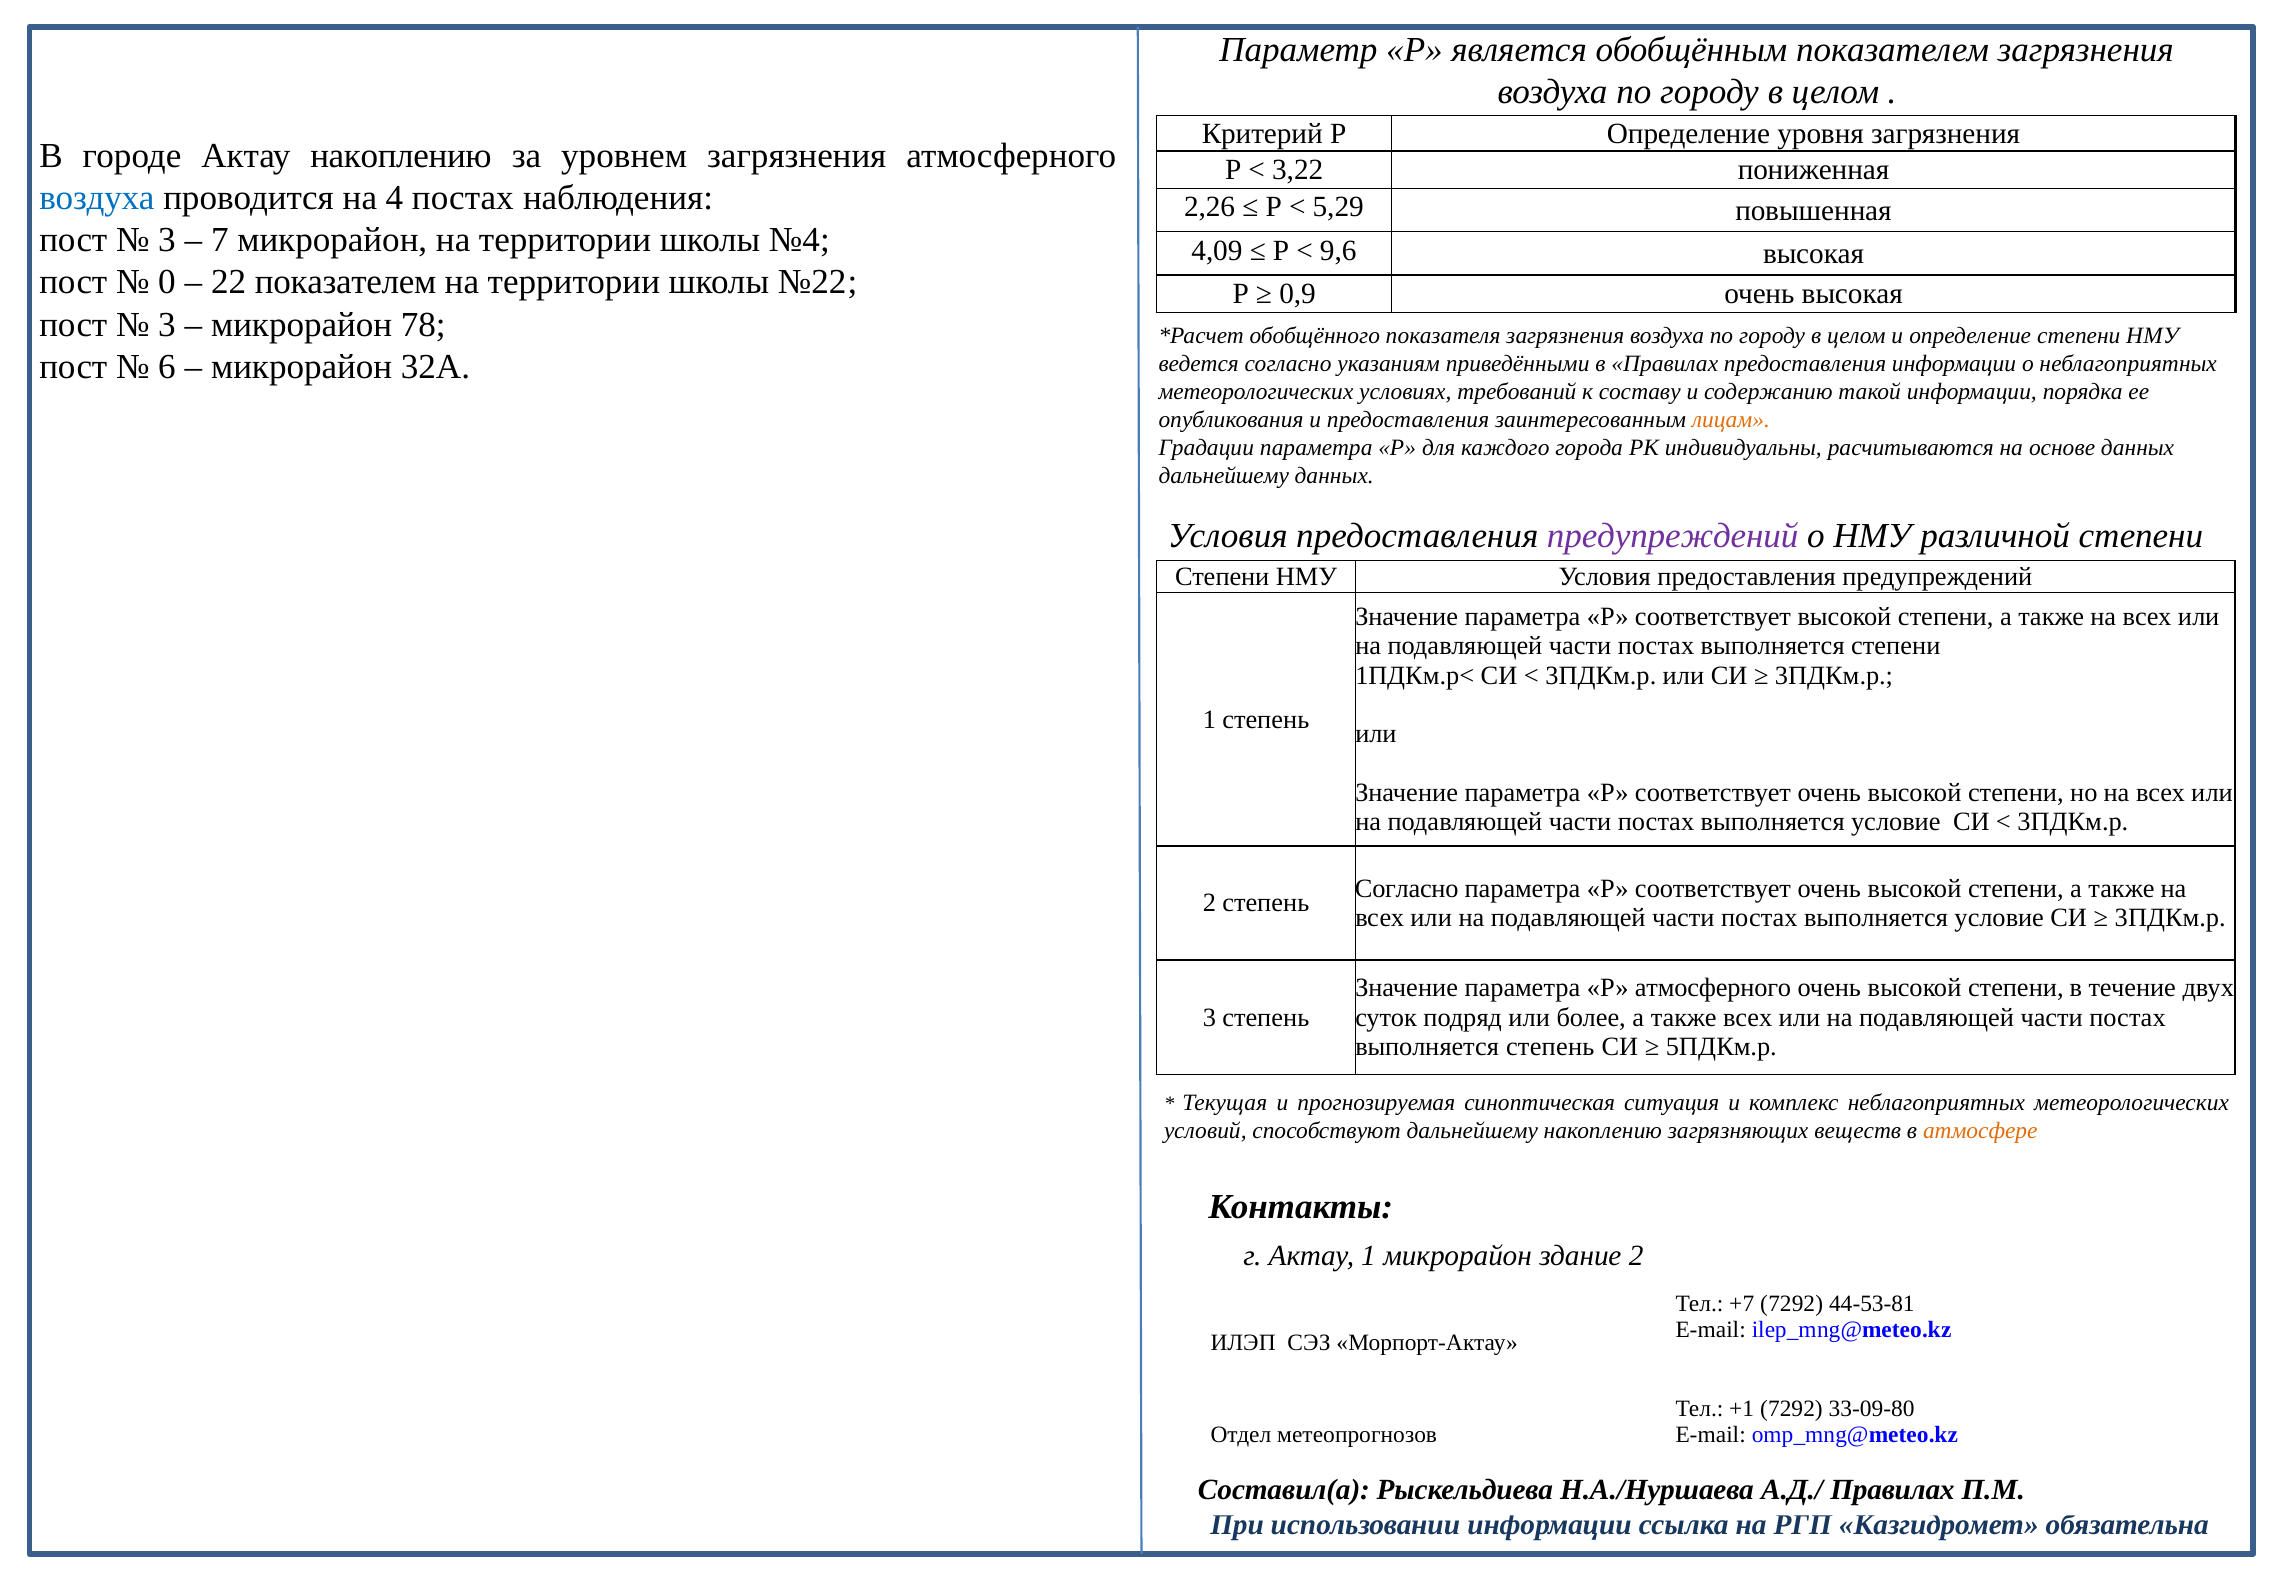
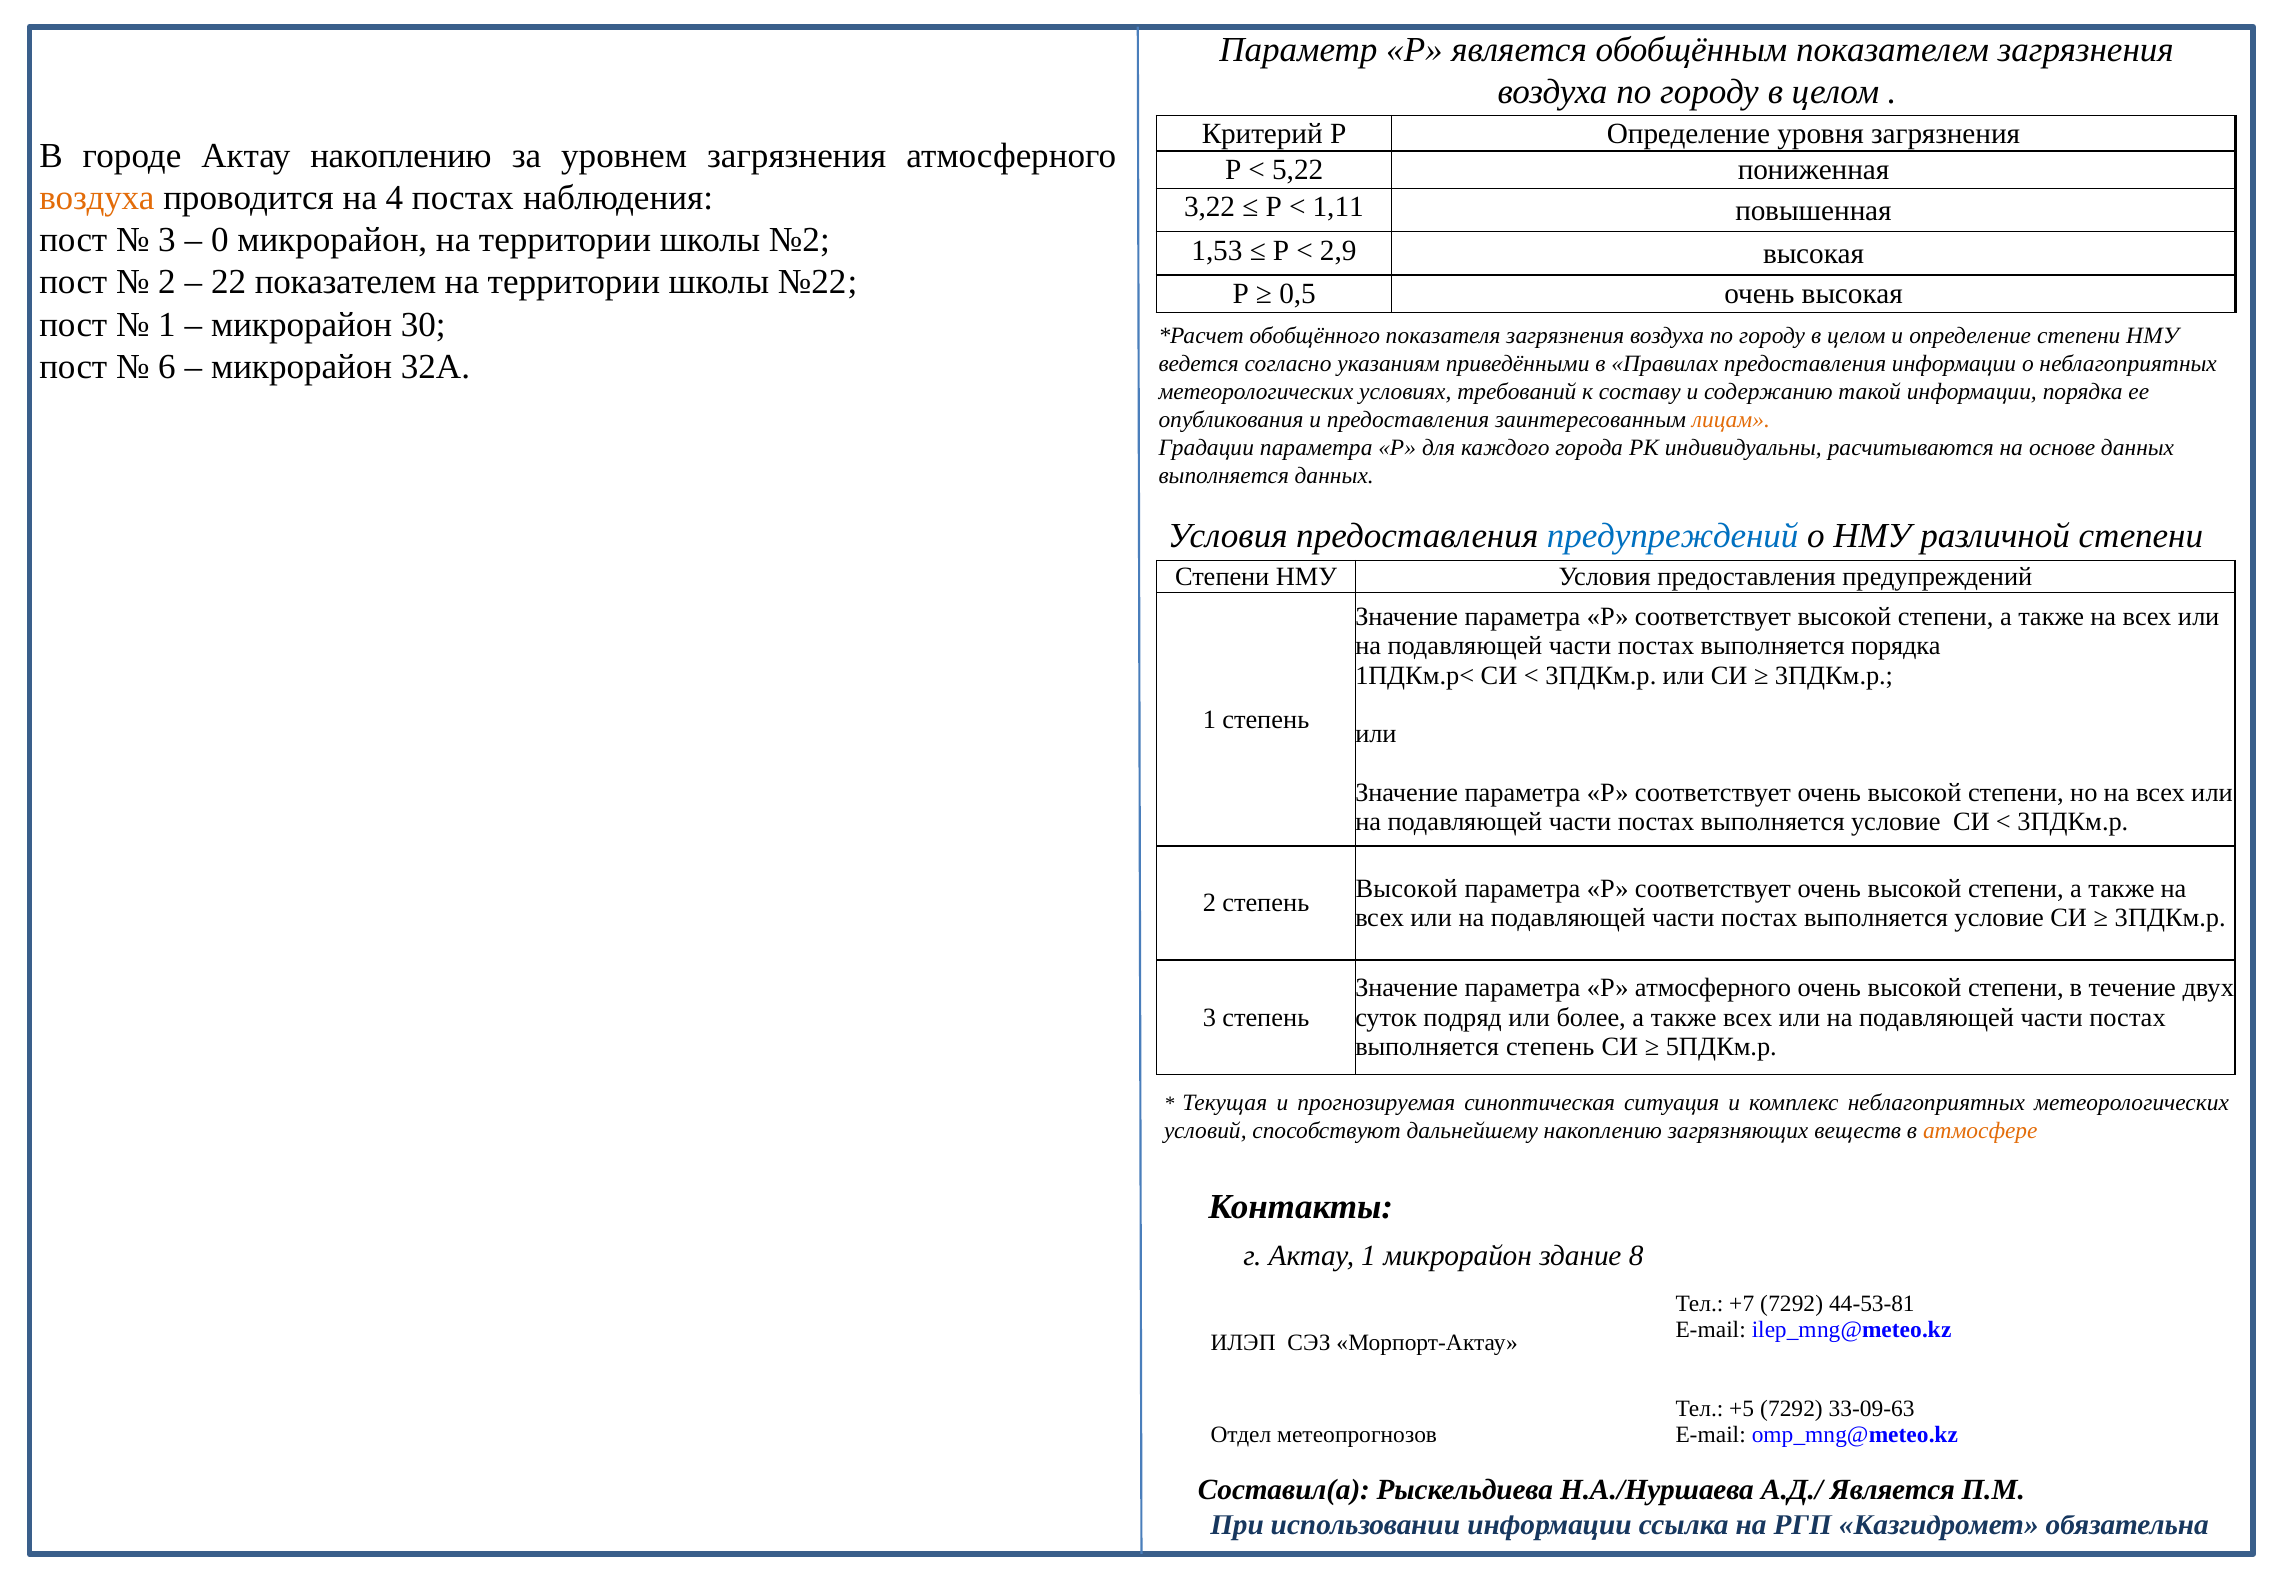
3,22: 3,22 -> 5,22
воздуха at (97, 198) colour: blue -> orange
2,26: 2,26 -> 3,22
5,29: 5,29 -> 1,11
7: 7 -> 0
№4: №4 -> №2
4,09: 4,09 -> 1,53
9,6: 9,6 -> 2,9
0 at (167, 282): 0 -> 2
0,9: 0,9 -> 0,5
3 at (167, 324): 3 -> 1
78: 78 -> 30
дальнейшему at (1224, 476): дальнейшему -> выполняется
предупреждений at (1673, 536) colour: purple -> blue
выполняется степени: степени -> порядка
Согласно at (1407, 888): Согласно -> Высокой
здание 2: 2 -> 8
+1: +1 -> +5
33-09-80: 33-09-80 -> 33-09-63
А.Д./ Правилах: Правилах -> Является
